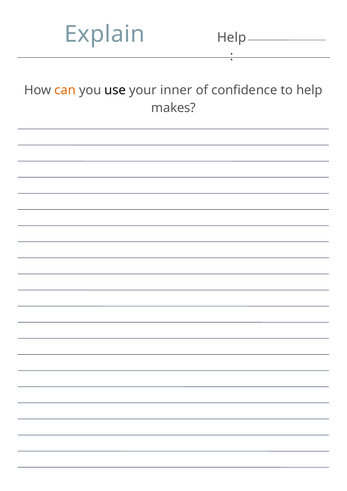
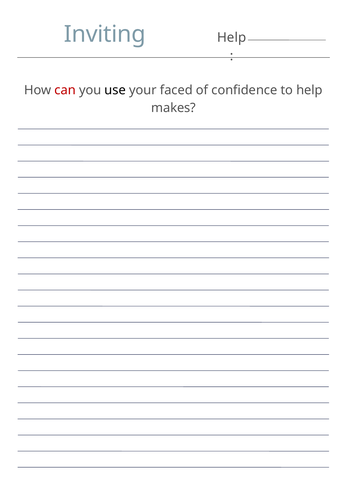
Explain: Explain -> Inviting
can colour: orange -> red
inner: inner -> faced
